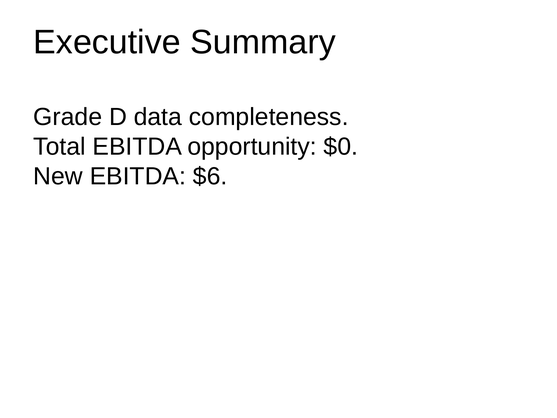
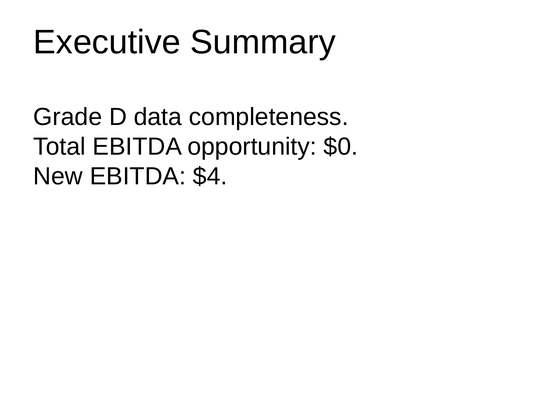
$6: $6 -> $4
